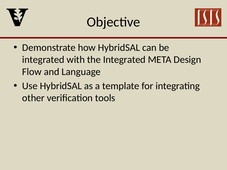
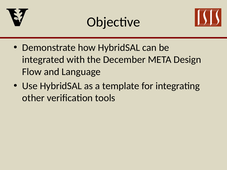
the Integrated: Integrated -> December
